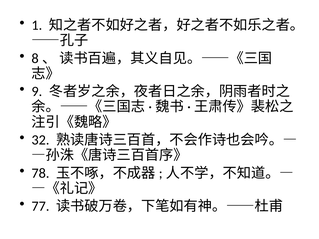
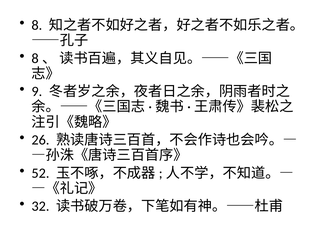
1: 1 -> 8
32: 32 -> 26
78: 78 -> 52
77: 77 -> 32
